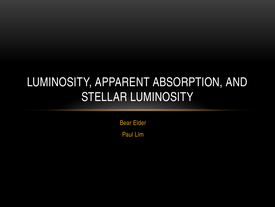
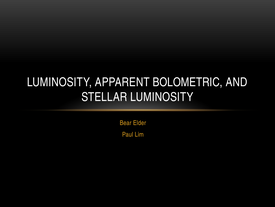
ABSORPTION: ABSORPTION -> BOLOMETRIC
